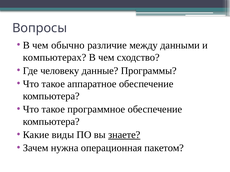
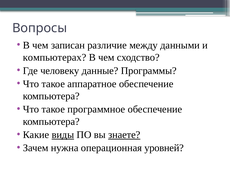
обычно: обычно -> записан
виды underline: none -> present
пакетом: пакетом -> уровней
